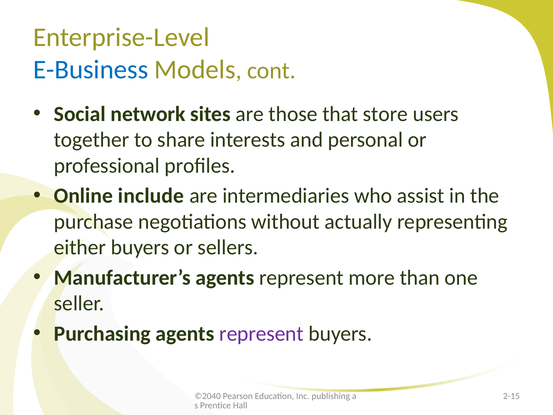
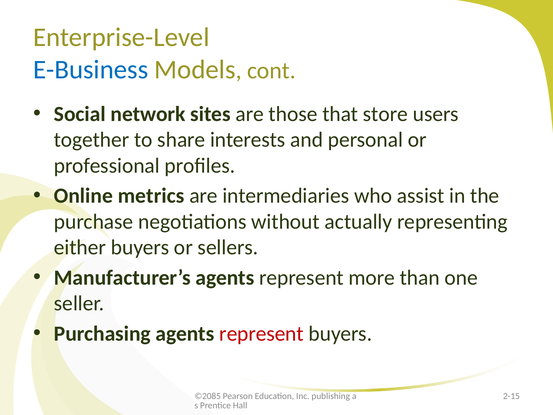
include: include -> metrics
represent at (261, 333) colour: purple -> red
©2040: ©2040 -> ©2085
